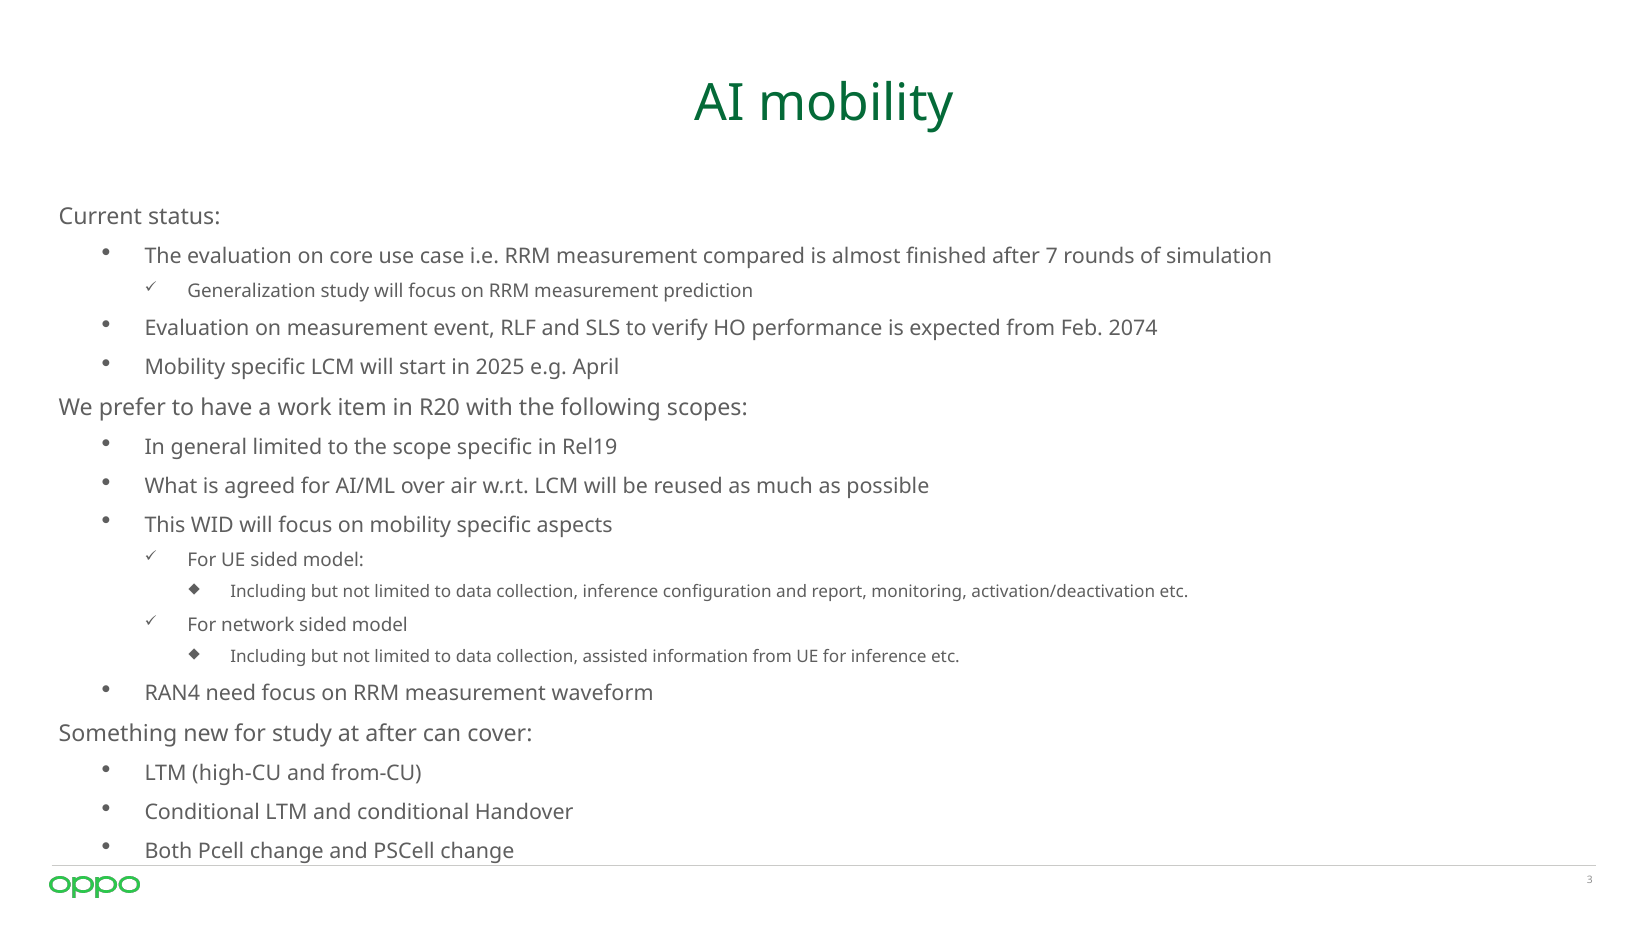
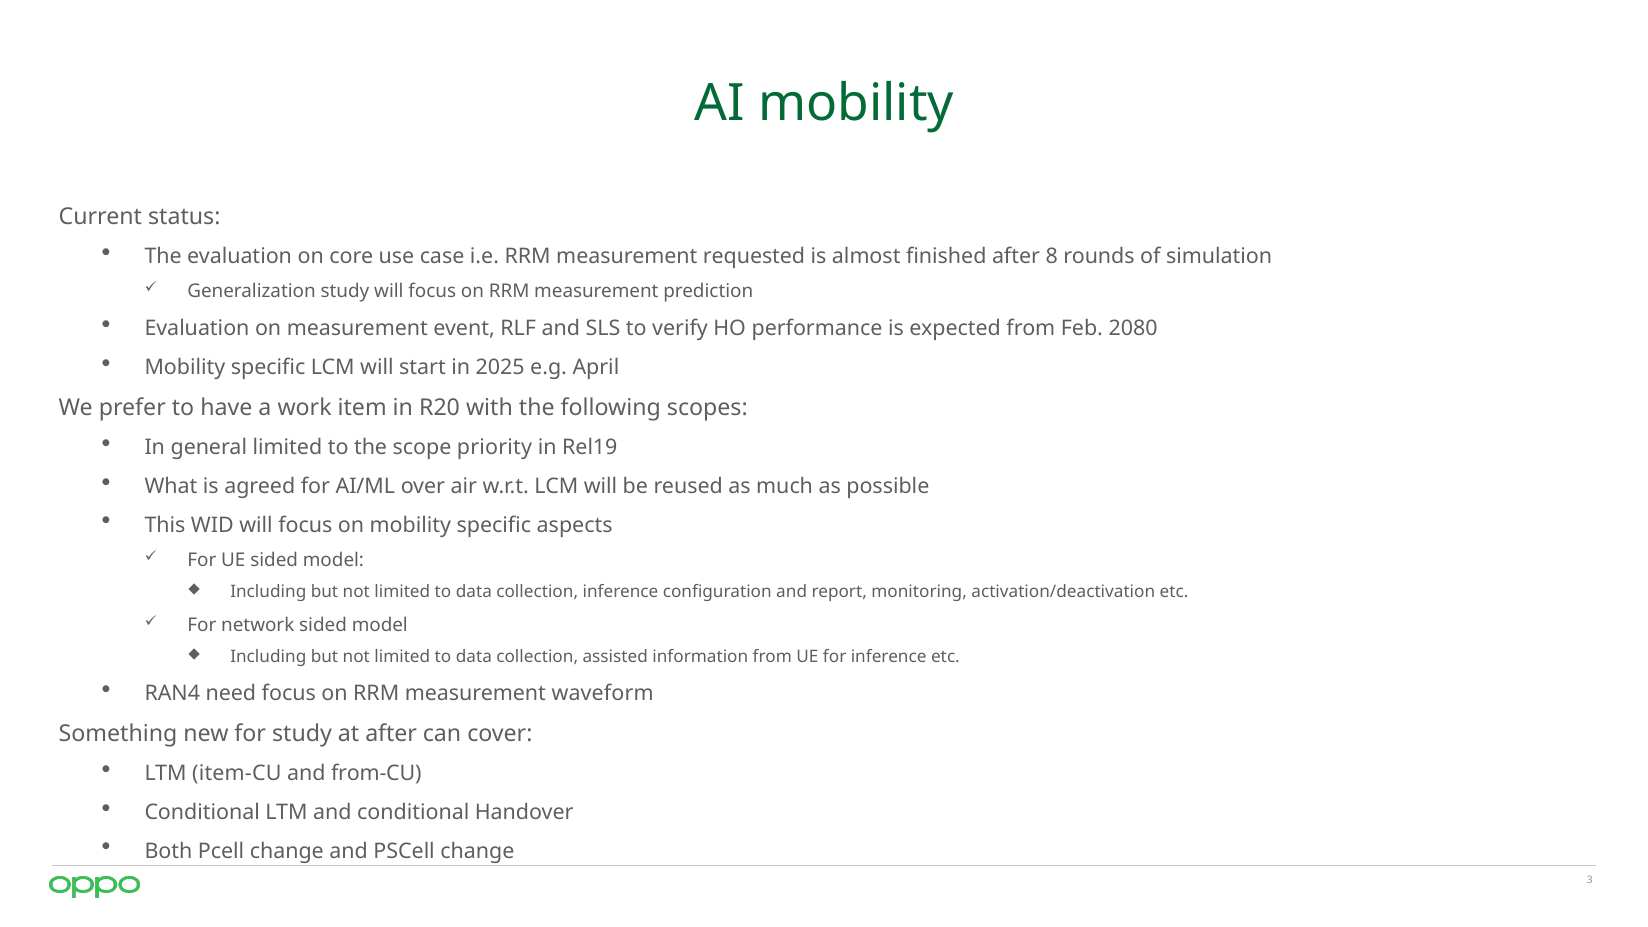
compared: compared -> requested
7: 7 -> 8
2074: 2074 -> 2080
scope specific: specific -> priority
high-CU: high-CU -> item-CU
